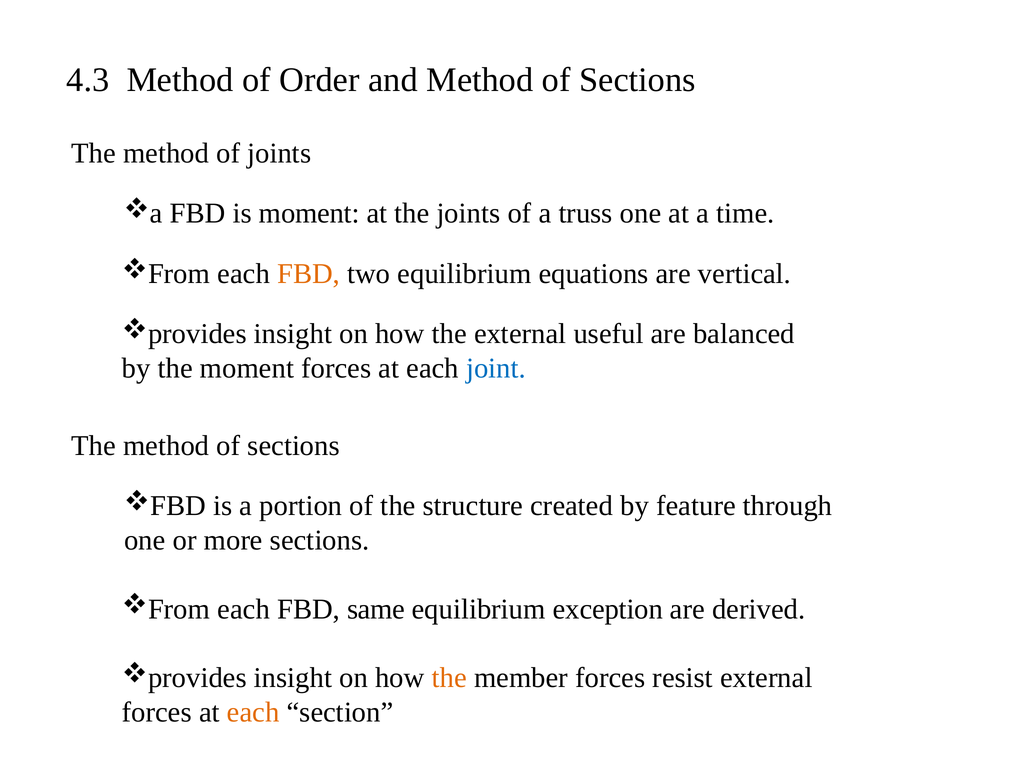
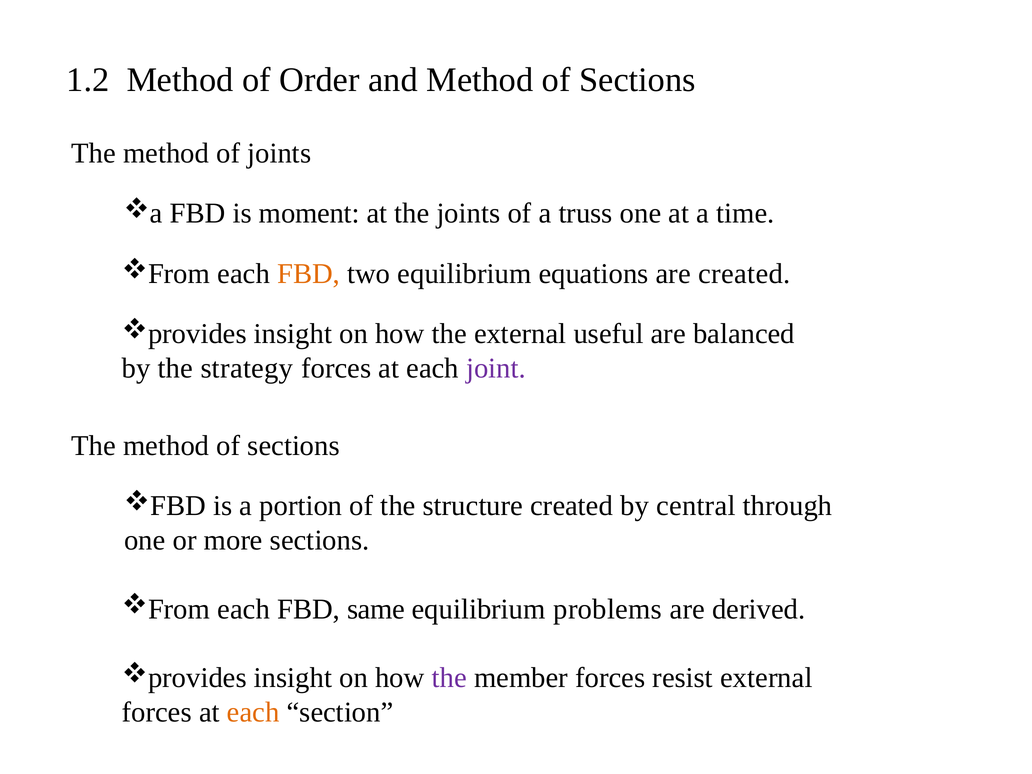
4.3: 4.3 -> 1.2
are vertical: vertical -> created
the moment: moment -> strategy
joint colour: blue -> purple
feature: feature -> central
exception: exception -> problems
the at (449, 678) colour: orange -> purple
